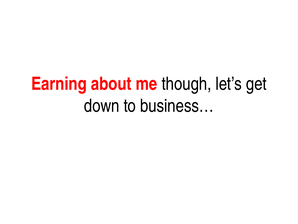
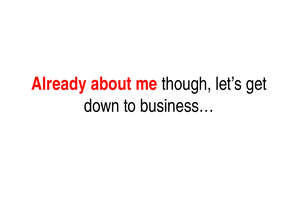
Earning: Earning -> Already
